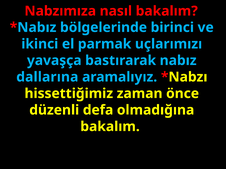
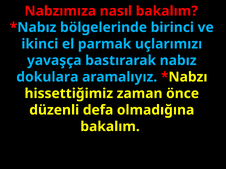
dallarına: dallarına -> dokulara
